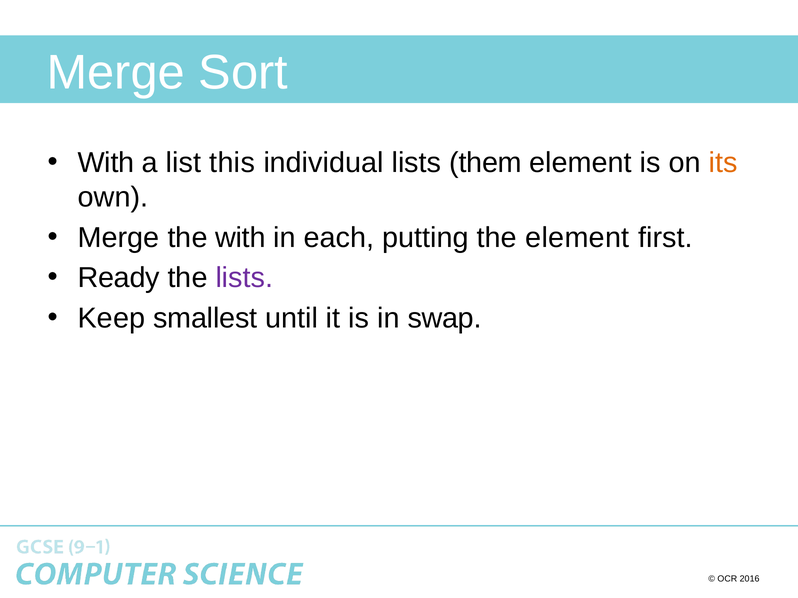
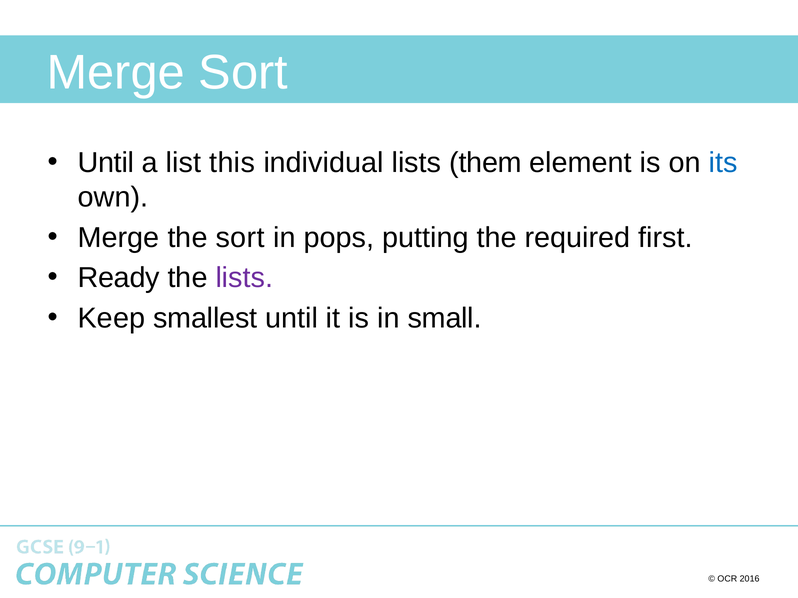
With at (106, 163): With -> Until
its colour: orange -> blue
the with: with -> sort
each: each -> pops
the element: element -> required
swap: swap -> small
